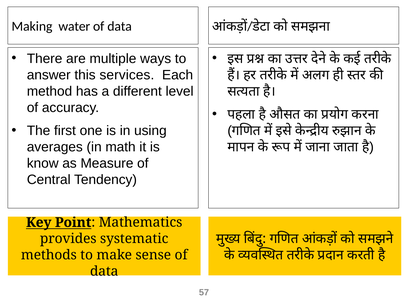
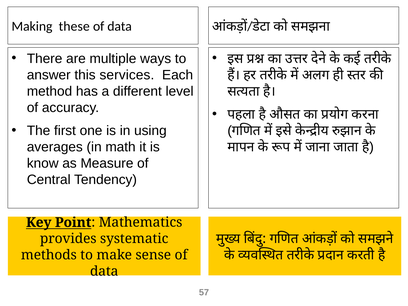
water: water -> these
